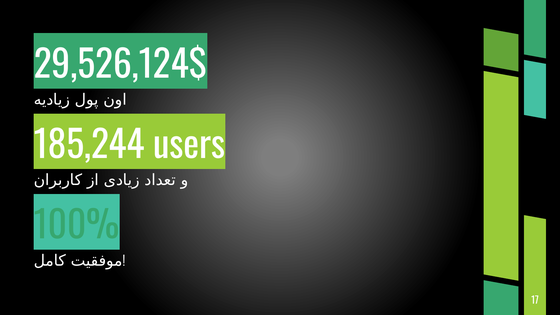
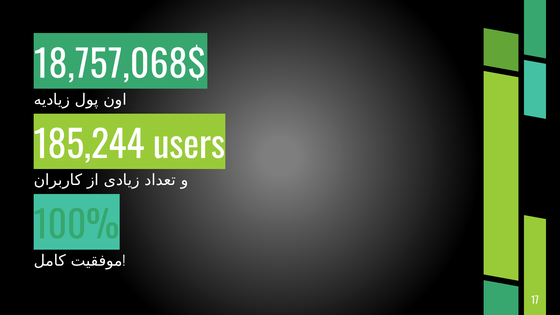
29,526,124$: 29,526,124$ -> 18,757,068$
